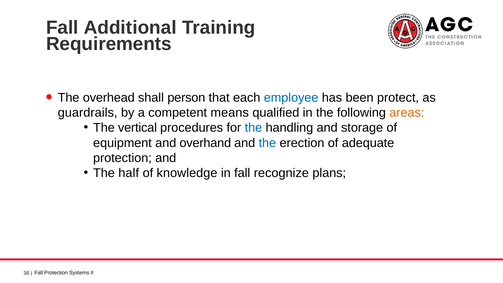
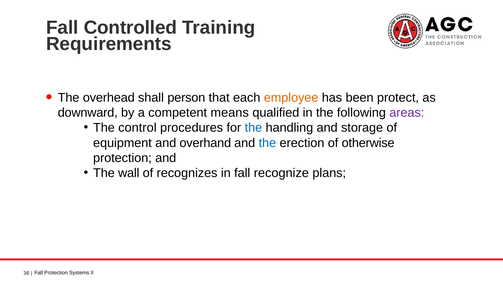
Additional: Additional -> Controlled
employee colour: blue -> orange
guardrails: guardrails -> downward
areas colour: orange -> purple
vertical: vertical -> control
adequate: adequate -> otherwise
half: half -> wall
knowledge: knowledge -> recognizes
